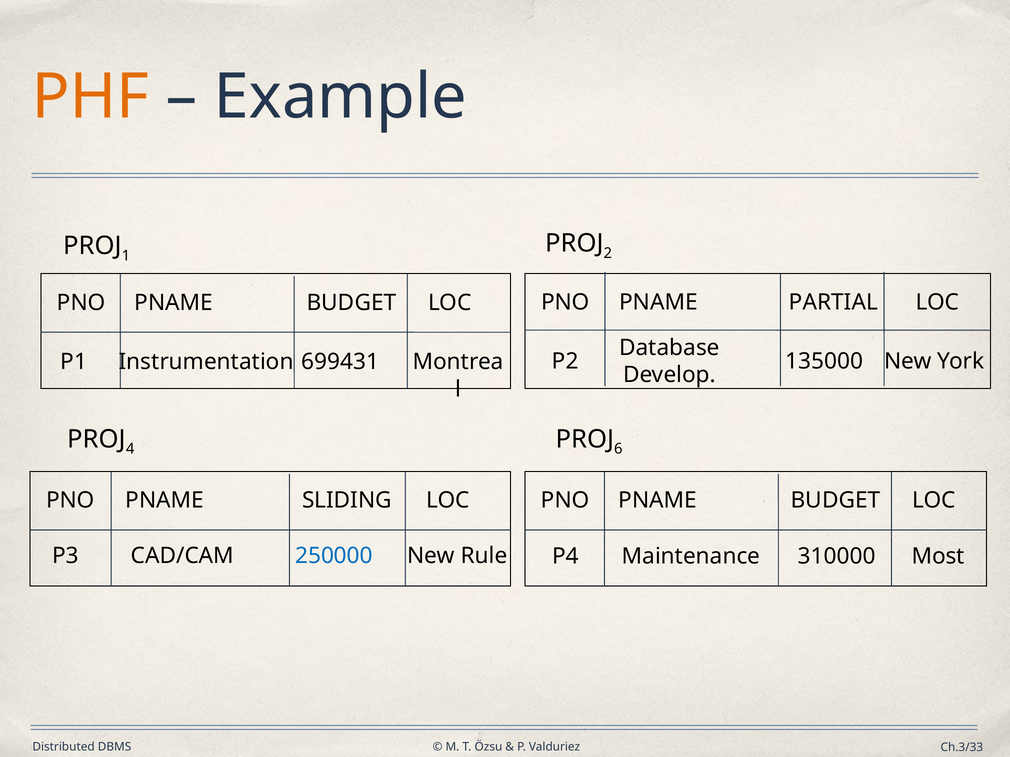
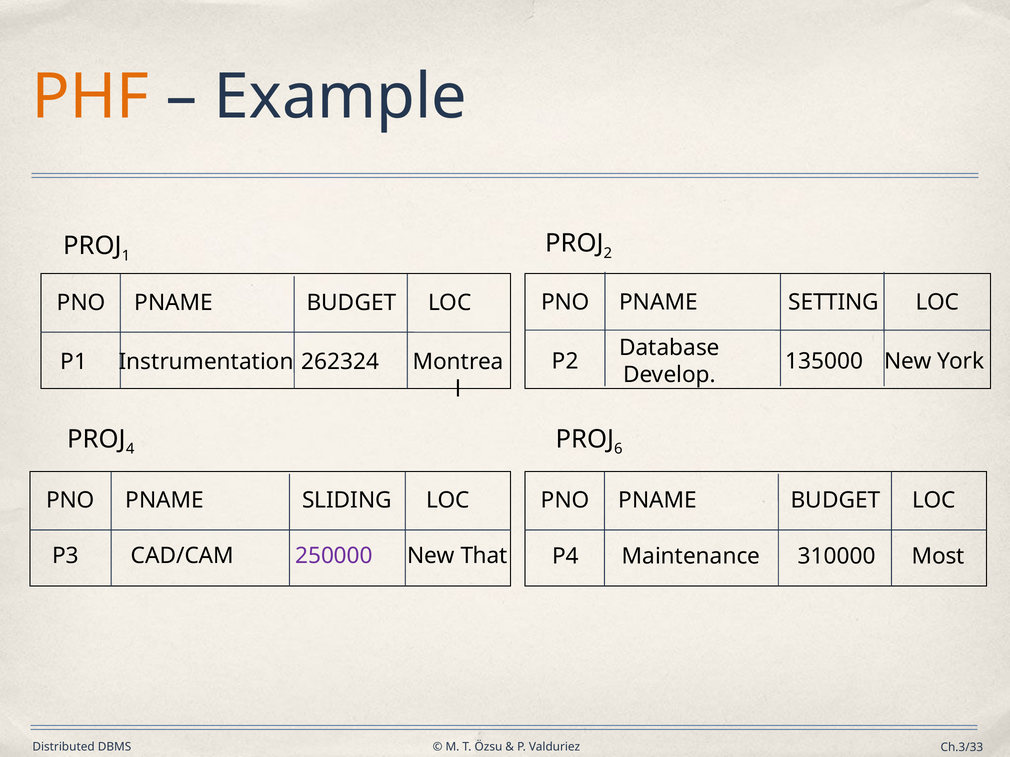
PARTIAL: PARTIAL -> SETTING
699431: 699431 -> 262324
250000 colour: blue -> purple
Rule: Rule -> That
